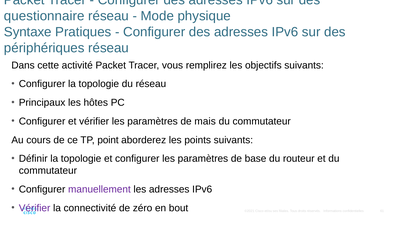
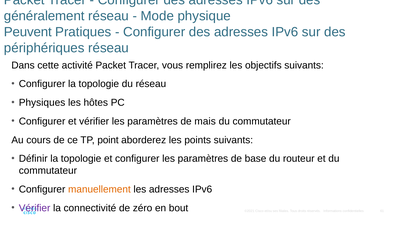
questionnaire at (44, 16): questionnaire -> généralement
Syntaxe: Syntaxe -> Peuvent
Principaux: Principaux -> Physiques
manuellement colour: purple -> orange
